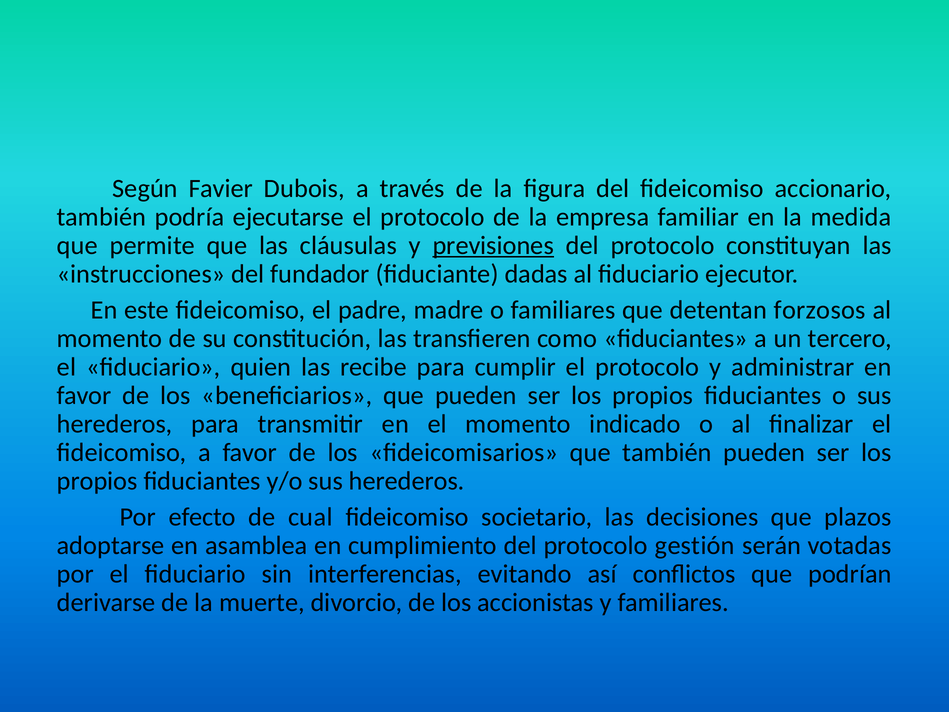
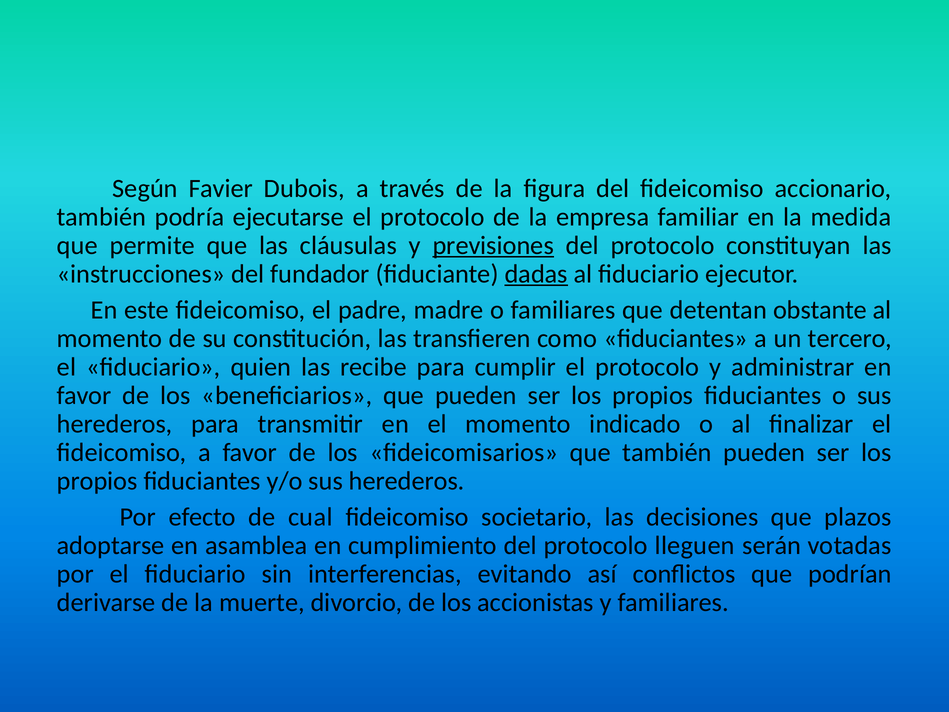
dadas underline: none -> present
forzosos: forzosos -> obstante
gestión: gestión -> lleguen
